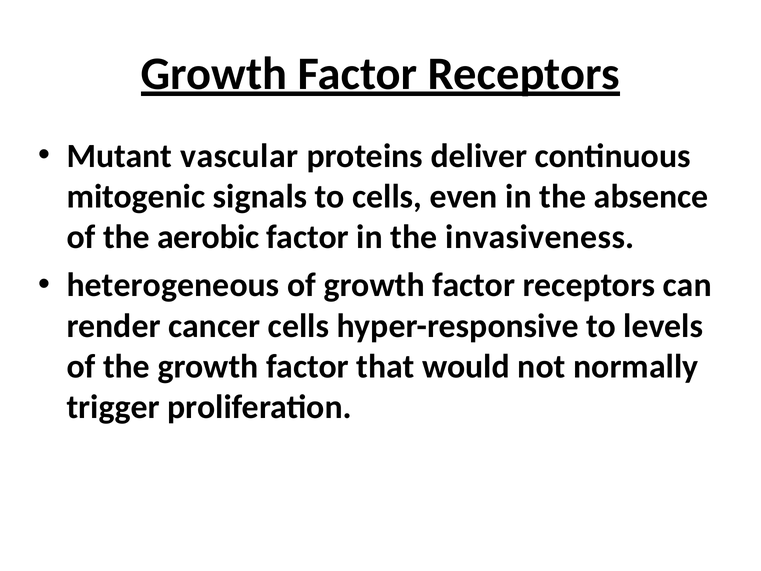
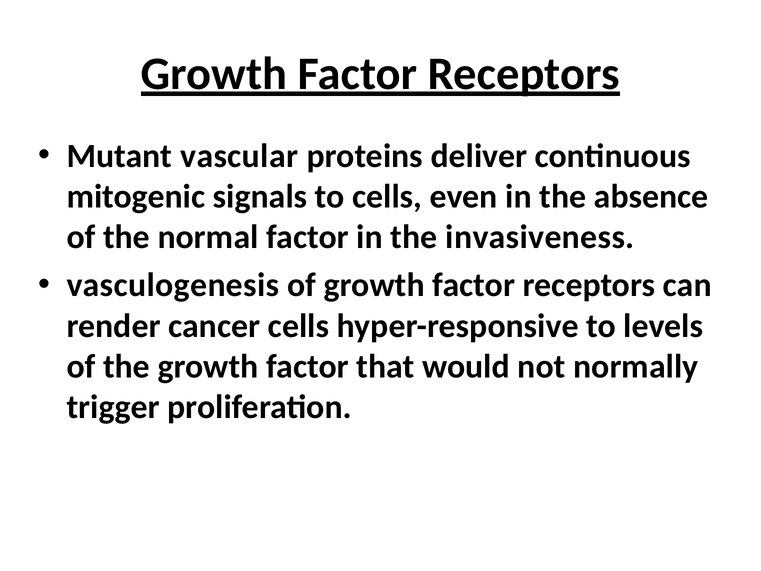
aerobic: aerobic -> normal
heterogeneous: heterogeneous -> vasculogenesis
